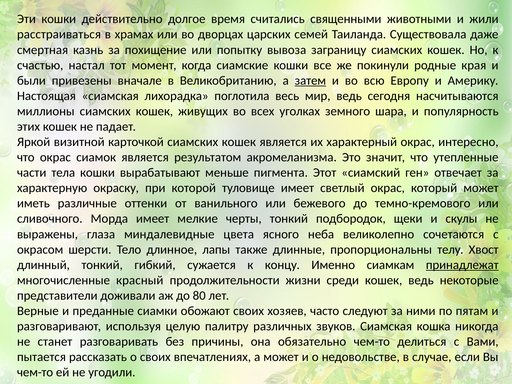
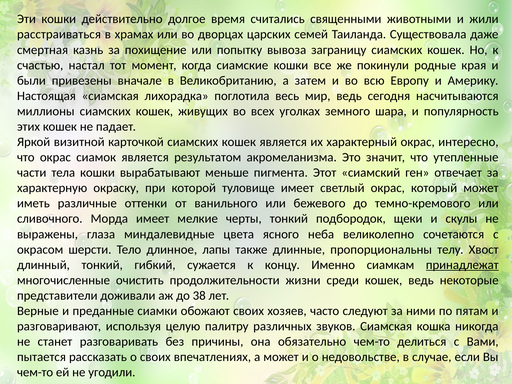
затем underline: present -> none
красный: красный -> очистить
80: 80 -> 38
